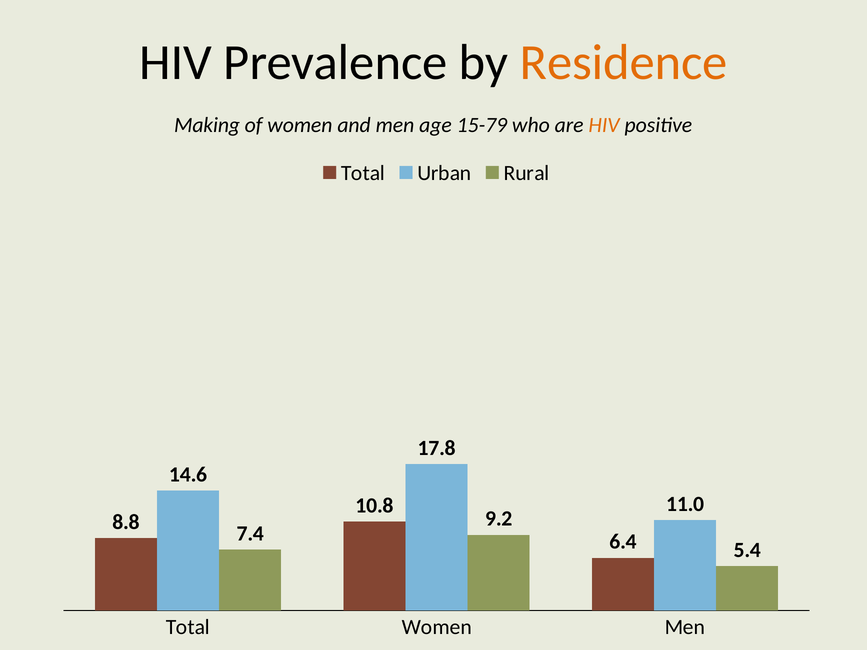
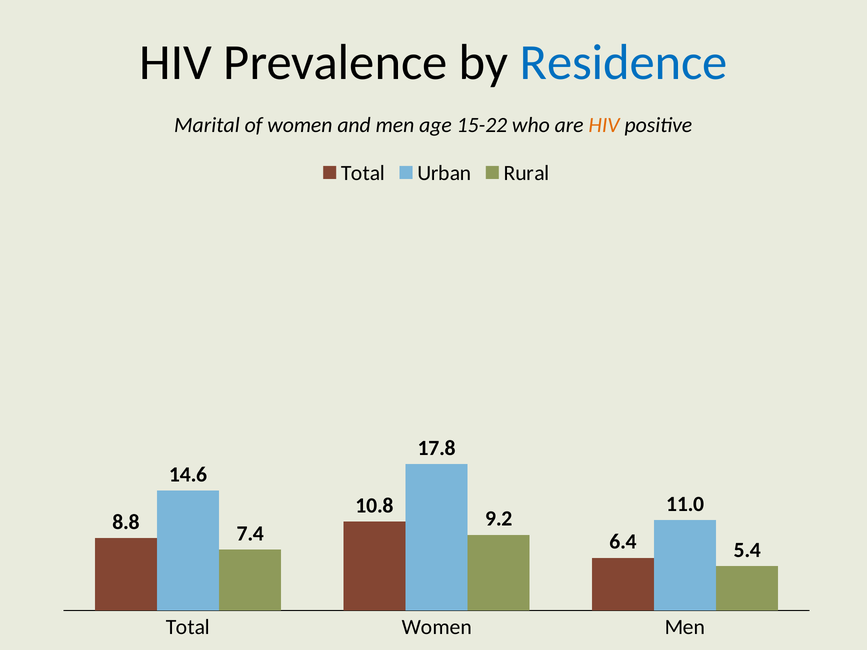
Residence colour: orange -> blue
Making: Making -> Marital
15-79: 15-79 -> 15-22
